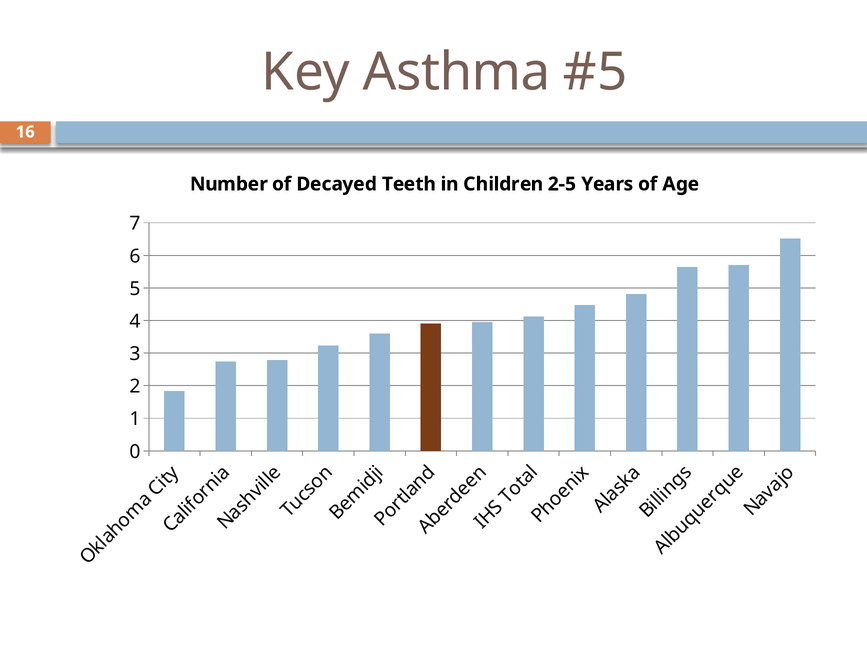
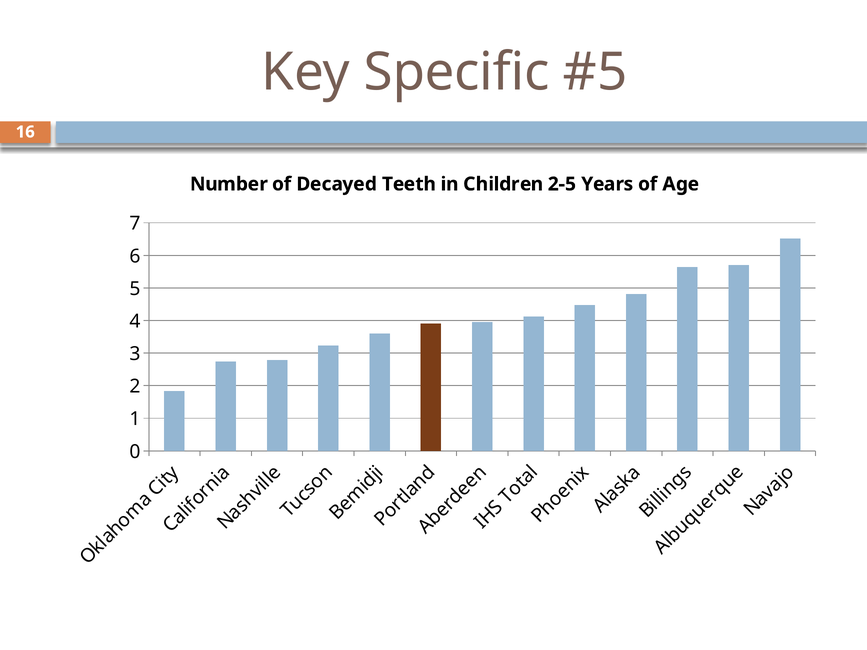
Asthma: Asthma -> Specific
